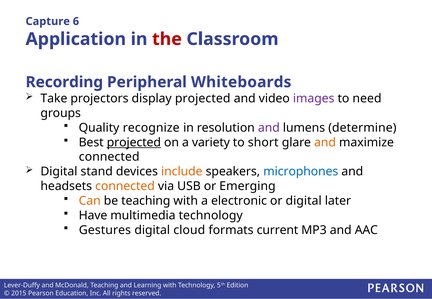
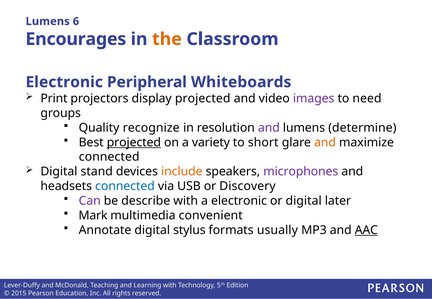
Capture at (48, 21): Capture -> Lumens
Application: Application -> Encourages
the colour: red -> orange
Recording at (64, 82): Recording -> Electronic
Take: Take -> Print
microphones colour: blue -> purple
connected at (125, 186) colour: orange -> blue
Emerging: Emerging -> Discovery
Can colour: orange -> purple
be teaching: teaching -> describe
Have: Have -> Mark
multimedia technology: technology -> convenient
Gestures: Gestures -> Annotate
cloud: cloud -> stylus
current: current -> usually
AAC underline: none -> present
